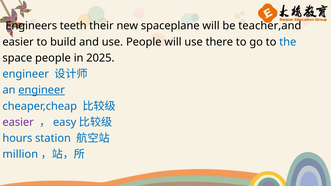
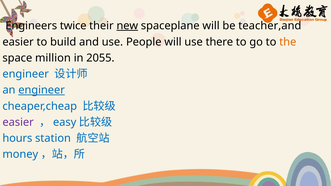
teeth: teeth -> twice
new underline: none -> present
the colour: blue -> orange
space people: people -> million
2025: 2025 -> 2055
million: million -> money
